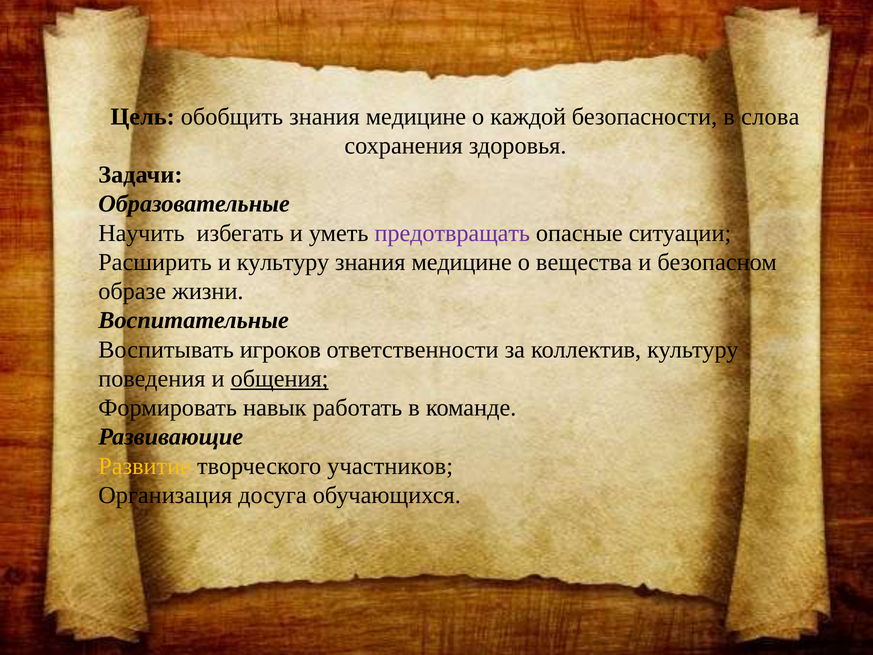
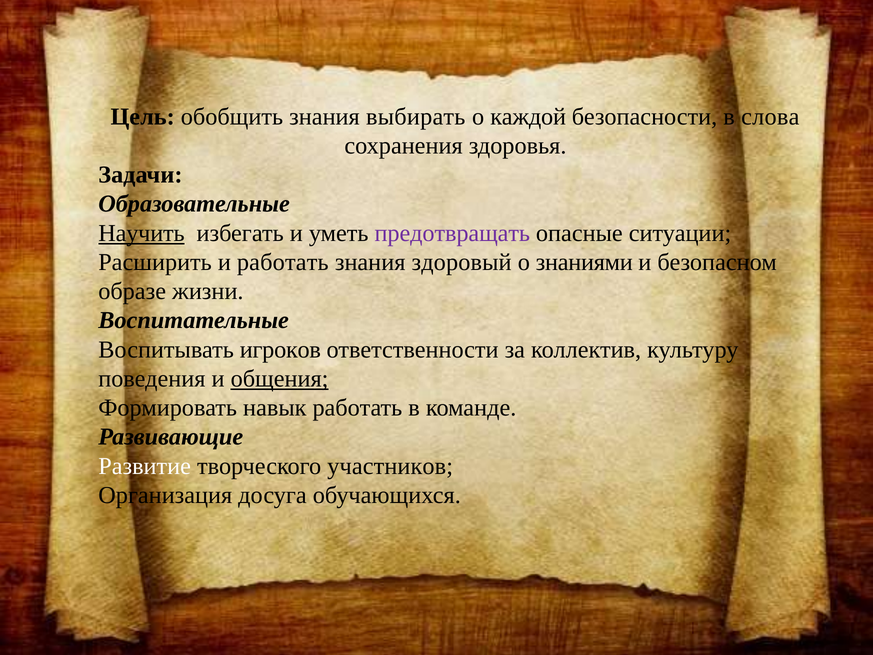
обобщить знания медицине: медицине -> выбирать
Научить underline: none -> present
и культуру: культуру -> работать
медицине at (462, 262): медицине -> здоровый
вещества: вещества -> знаниями
Развитие colour: yellow -> white
